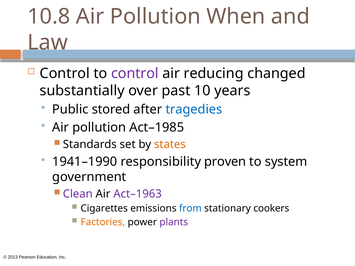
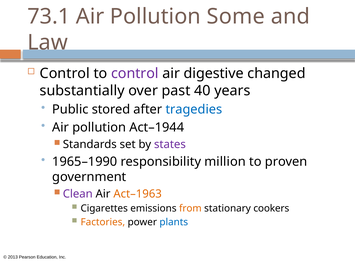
10.8: 10.8 -> 73.1
When: When -> Some
reducing: reducing -> digestive
10: 10 -> 40
Act–1985: Act–1985 -> Act–1944
states colour: orange -> purple
1941–1990: 1941–1990 -> 1965–1990
proven: proven -> million
system: system -> proven
Act–1963 colour: purple -> orange
from colour: blue -> orange
plants colour: purple -> blue
